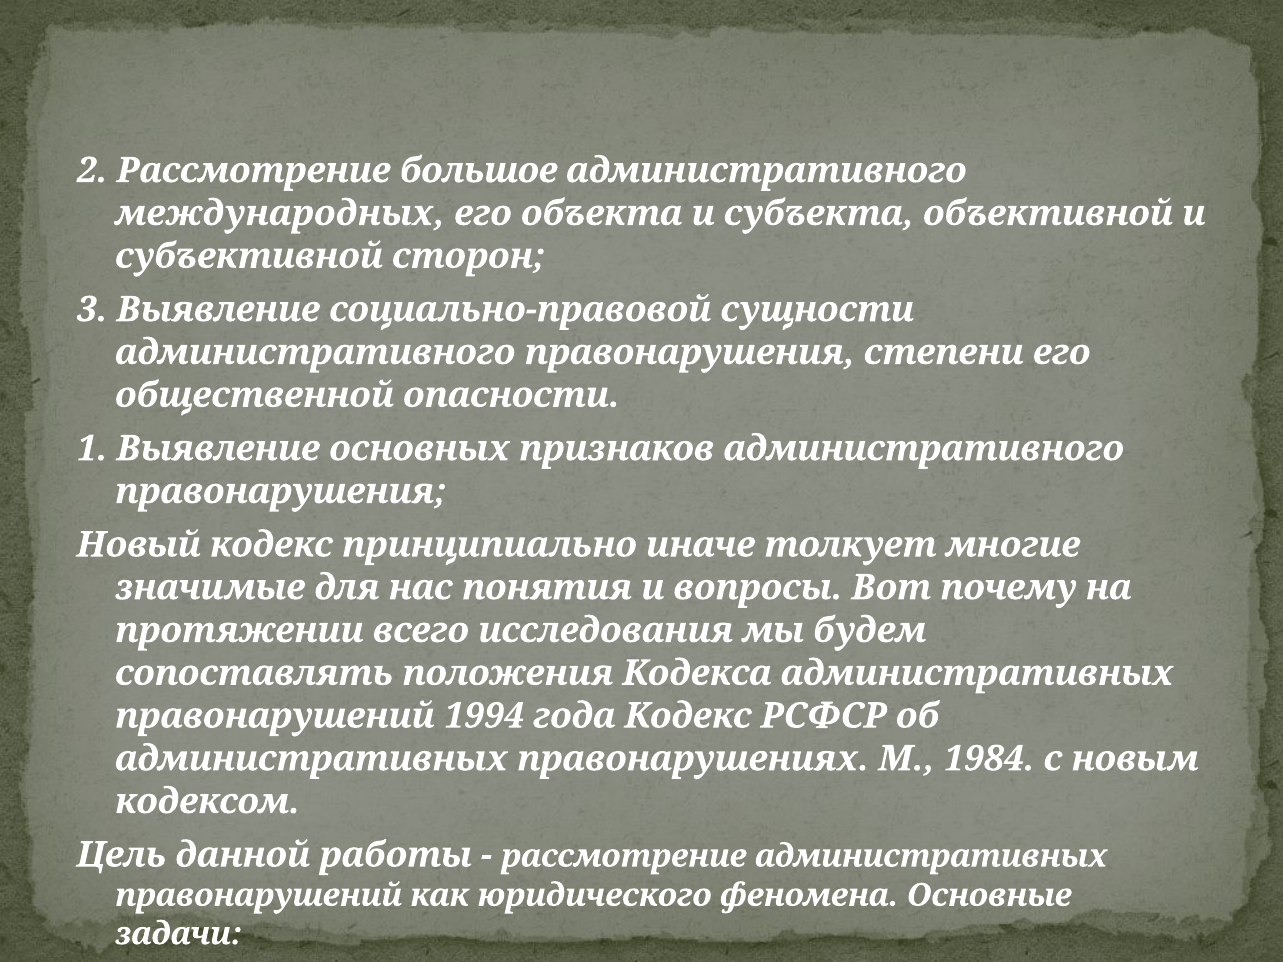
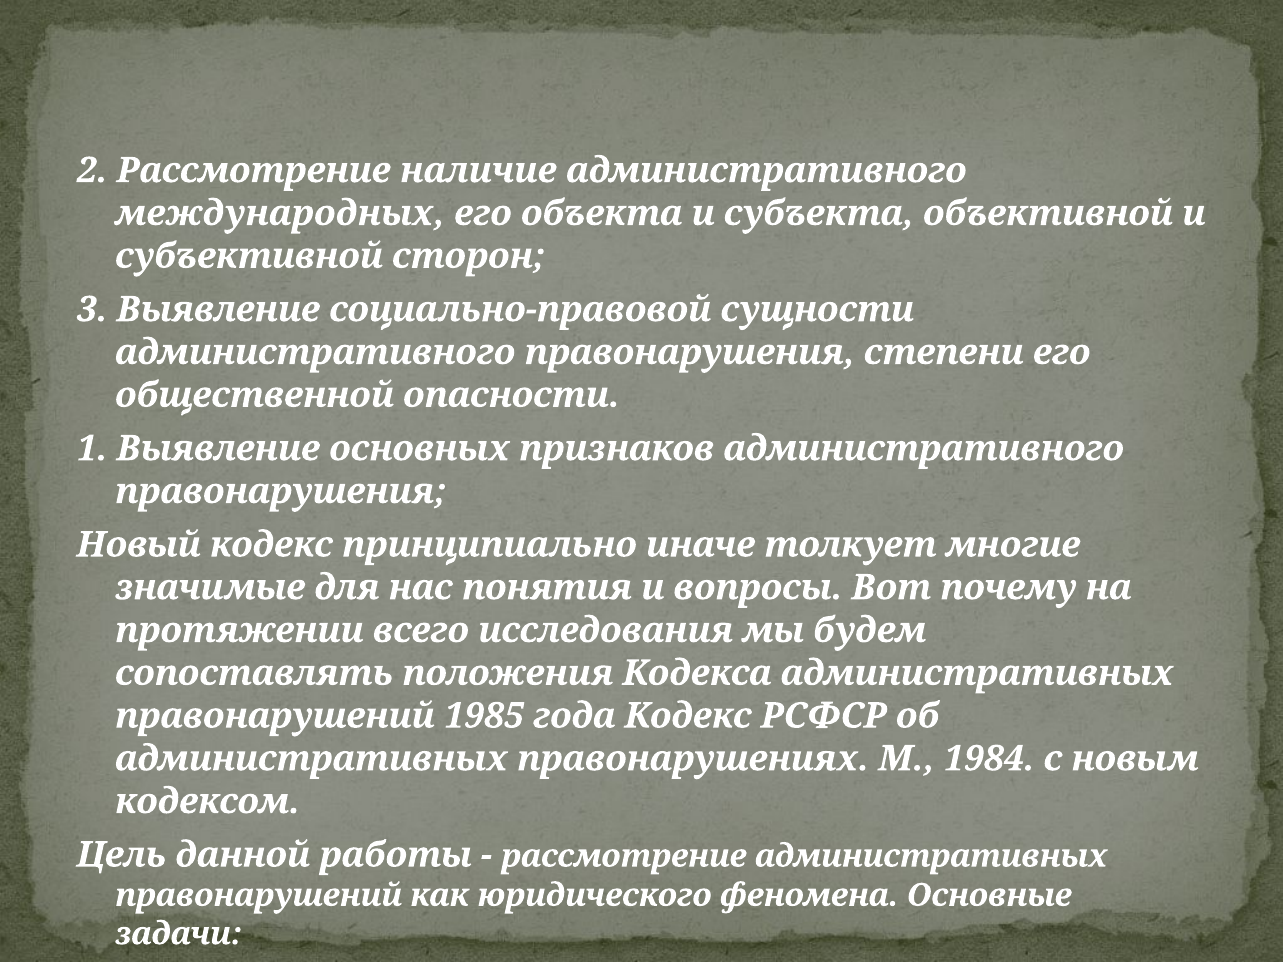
большое: большое -> наличие
1994: 1994 -> 1985
